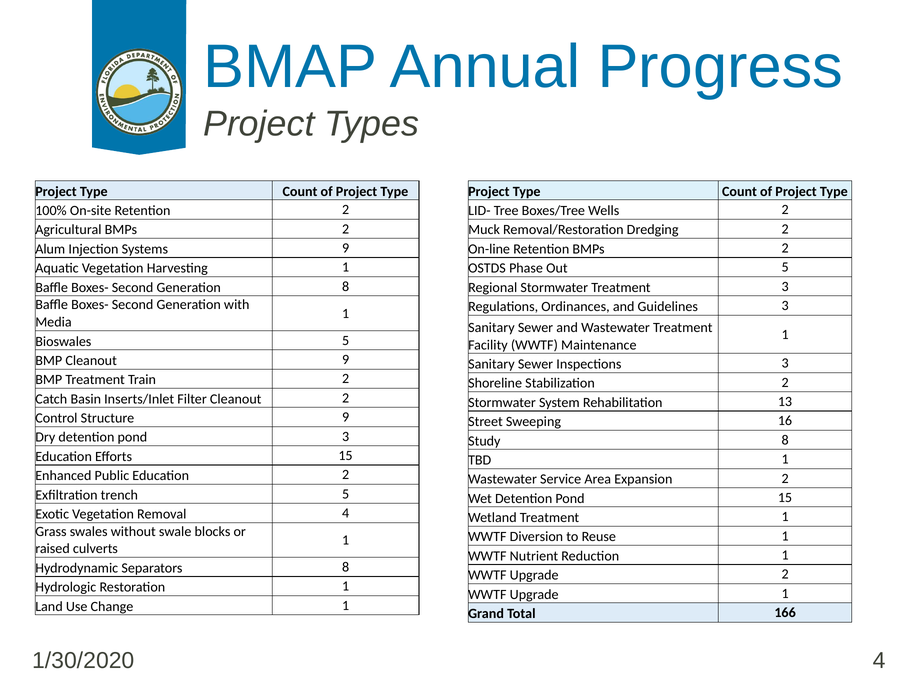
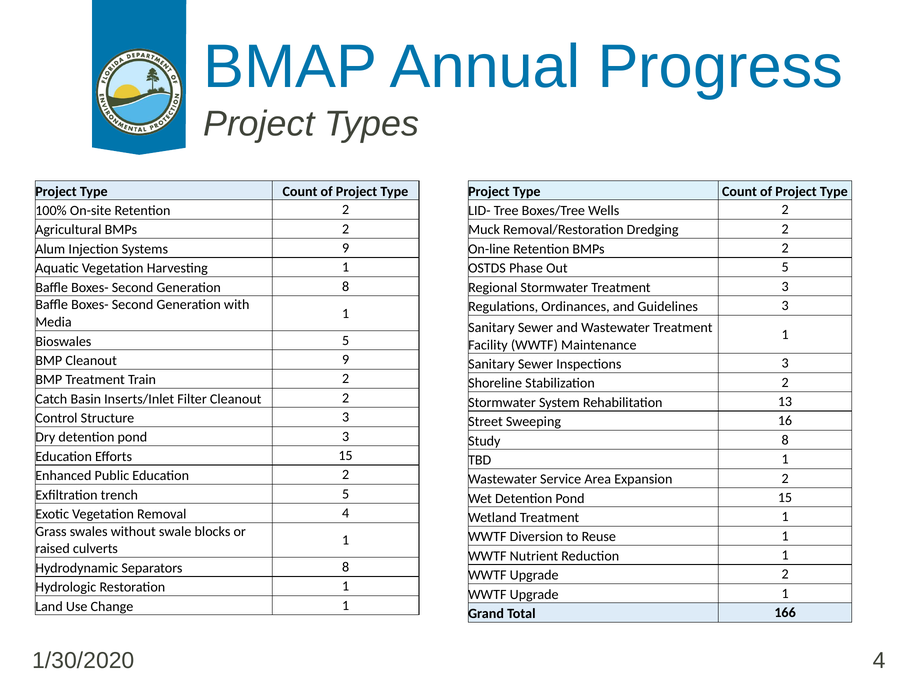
Structure 9: 9 -> 3
